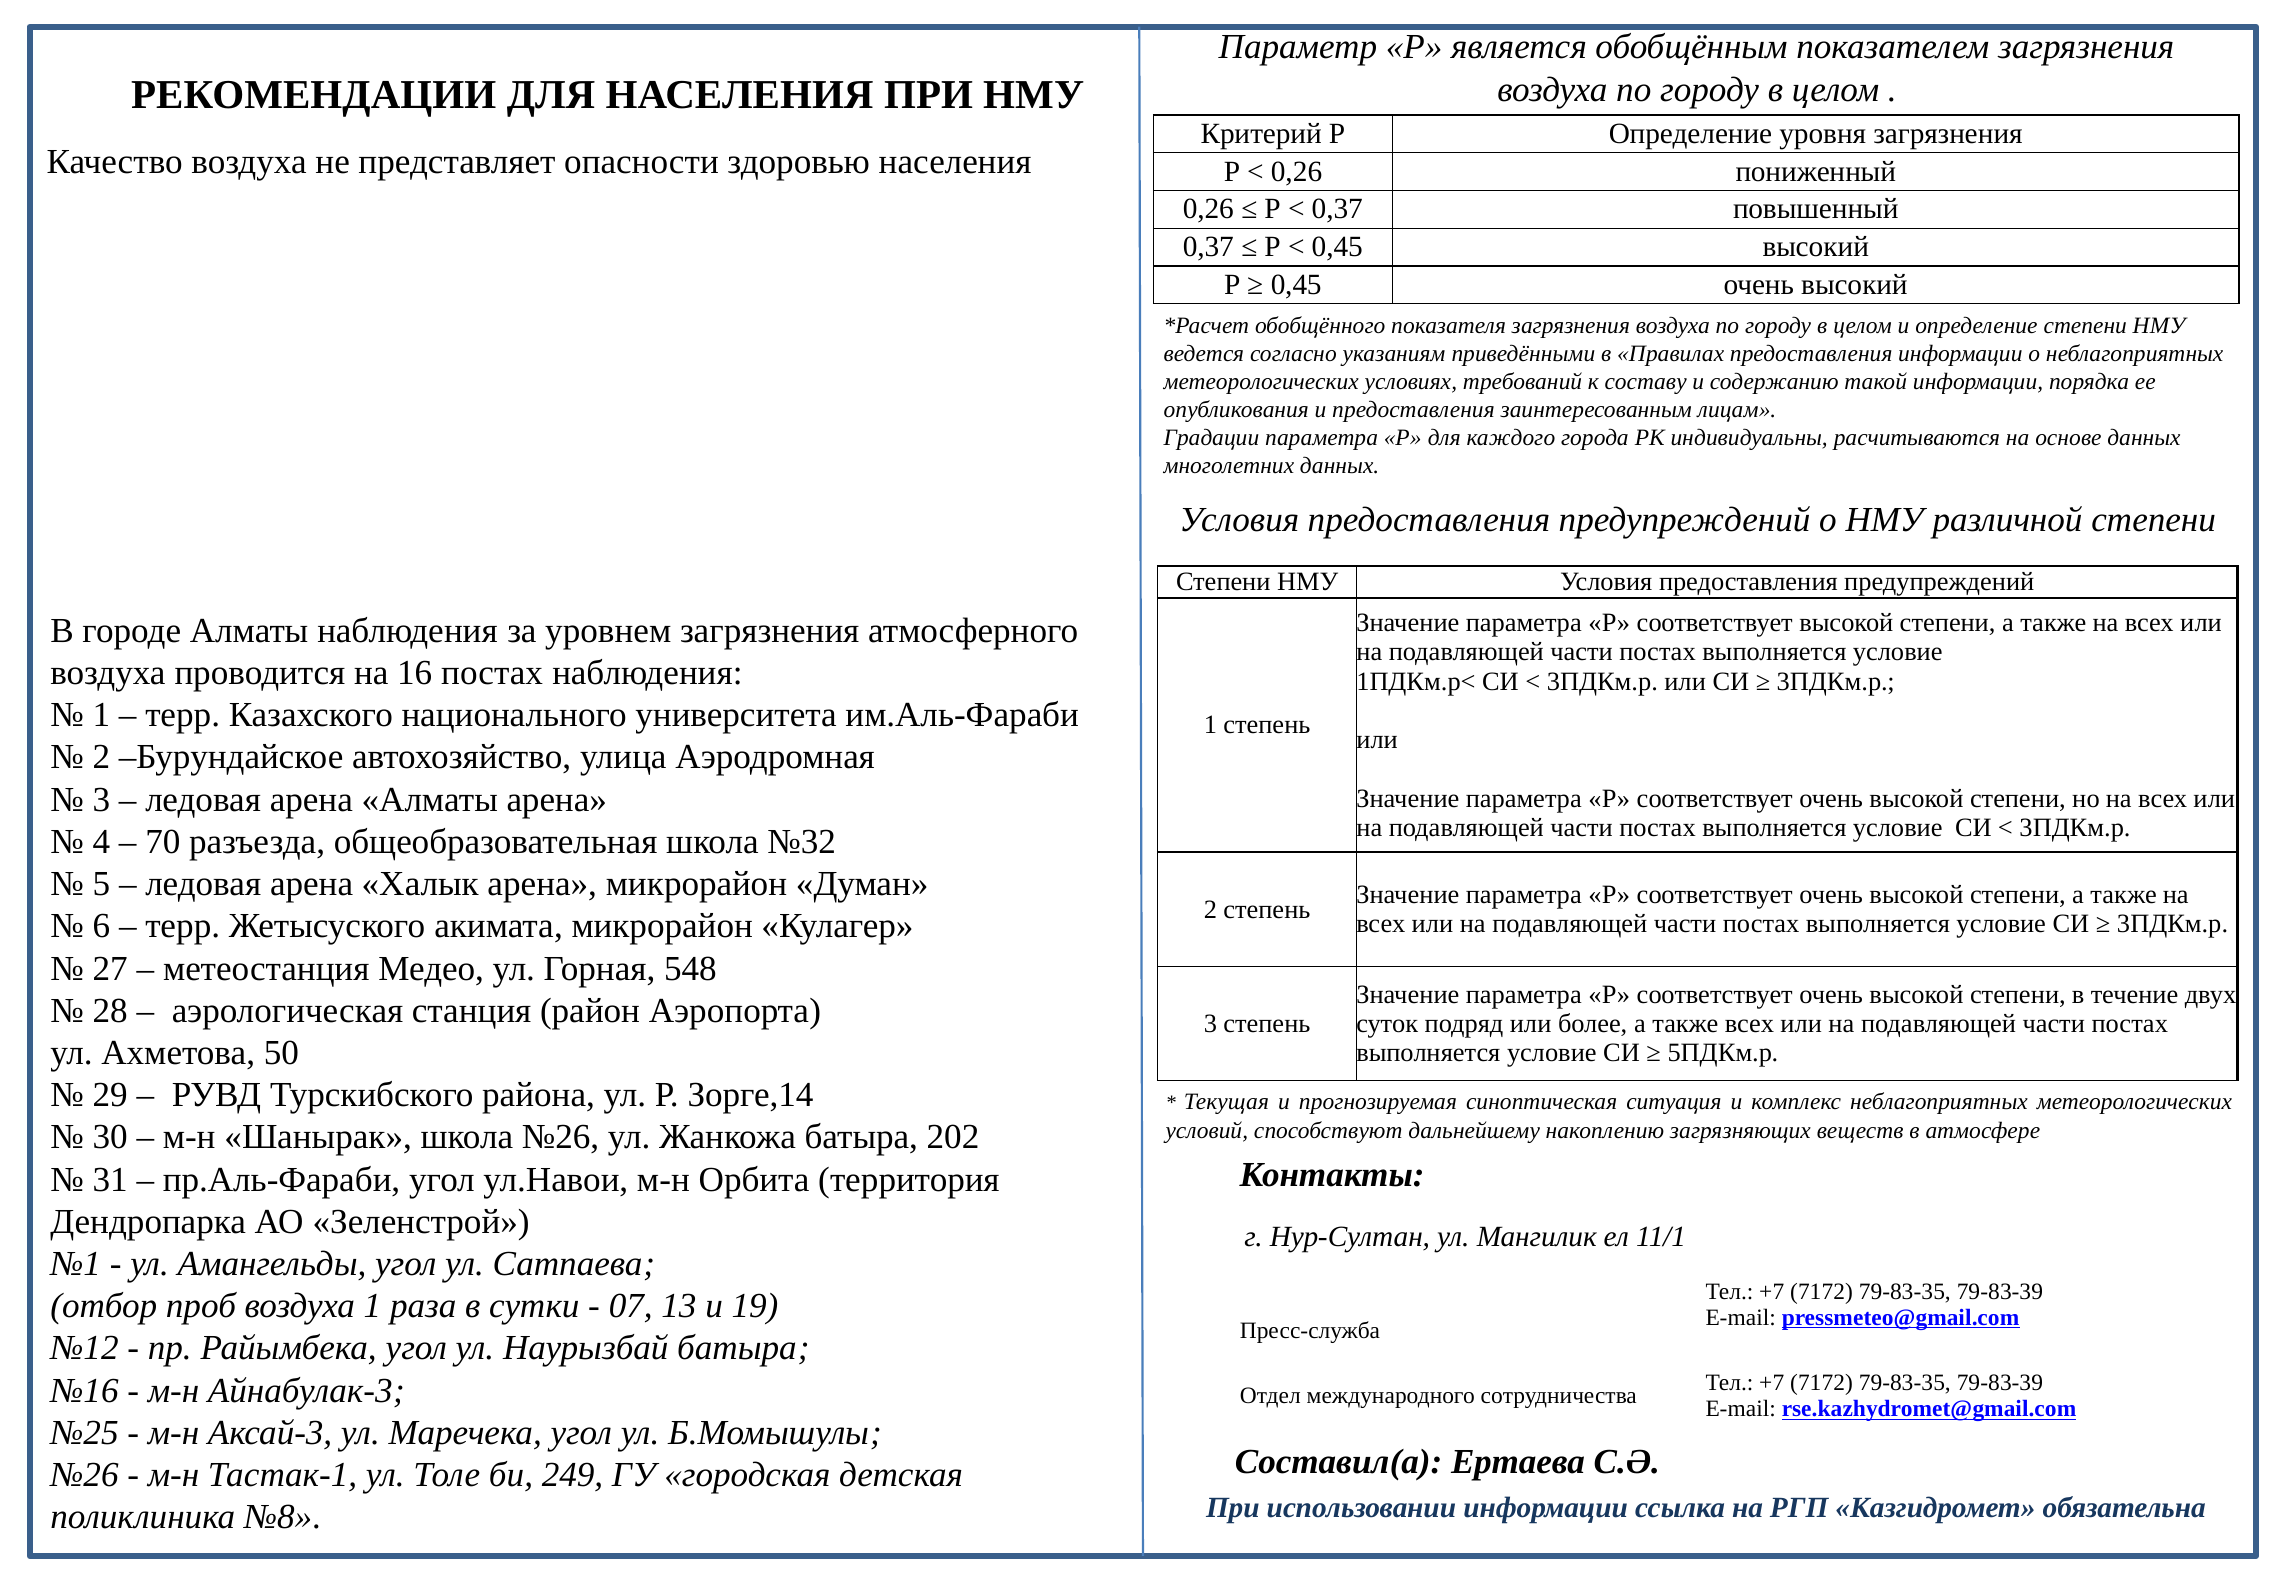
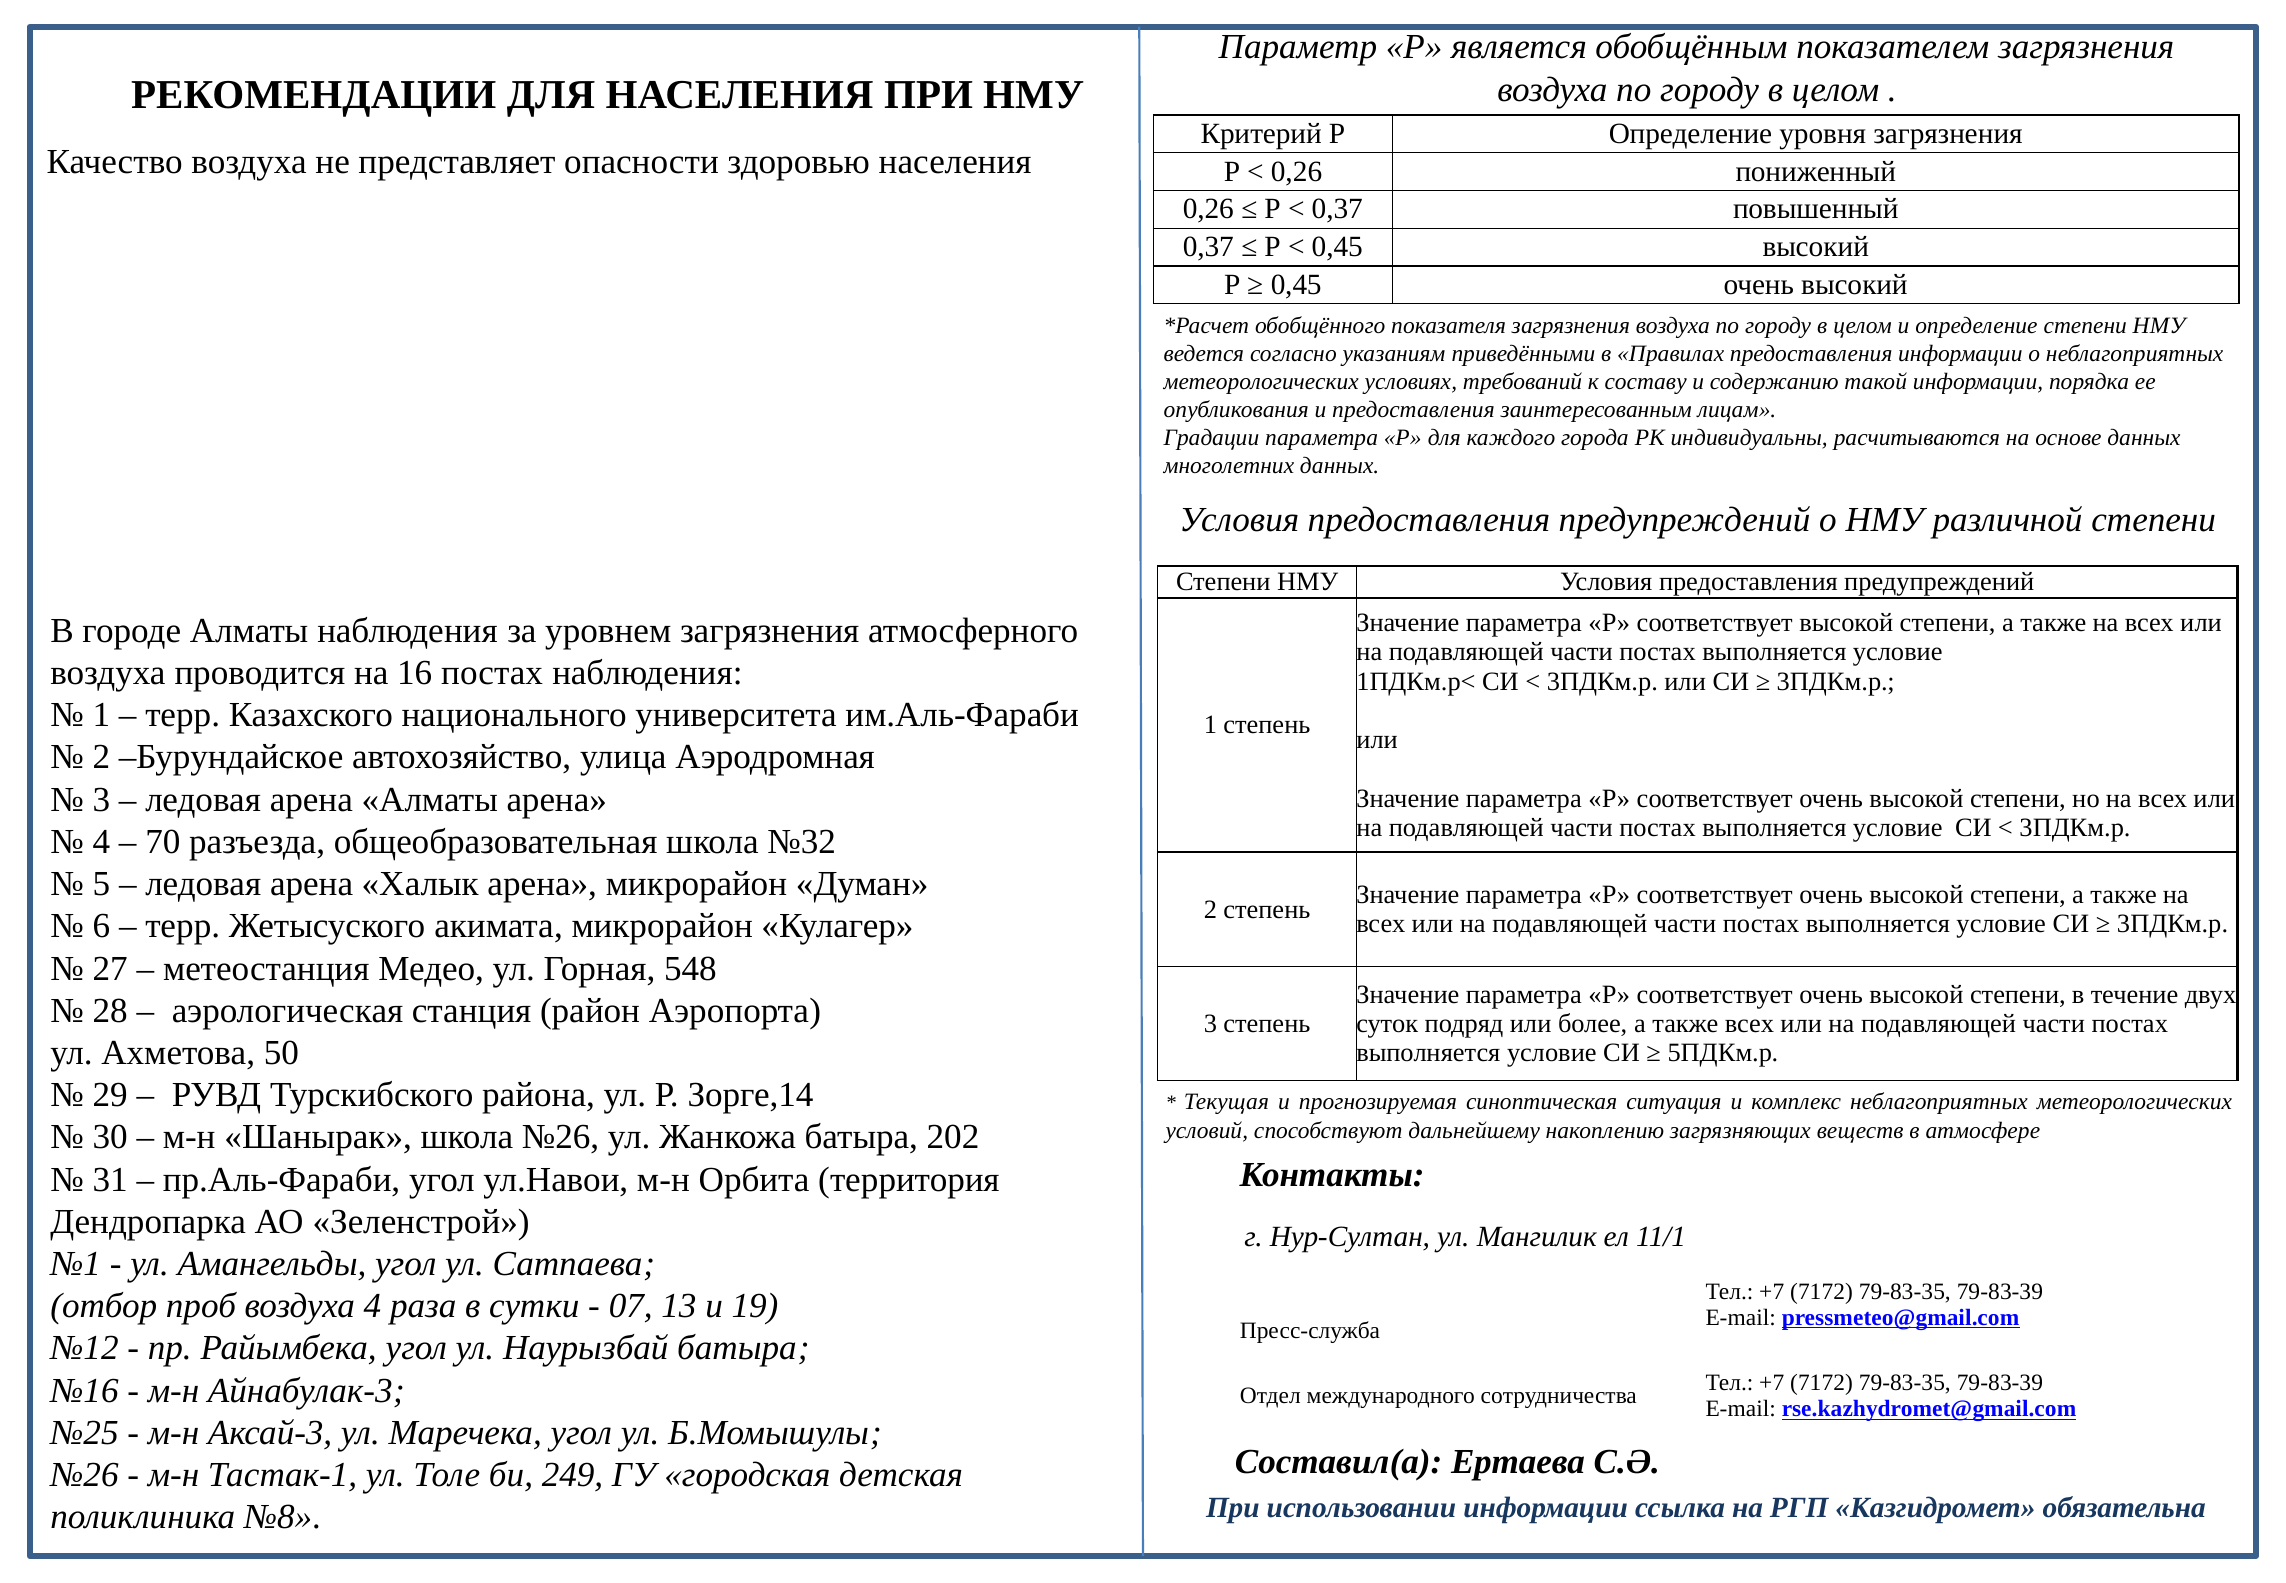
воздуха 1: 1 -> 4
